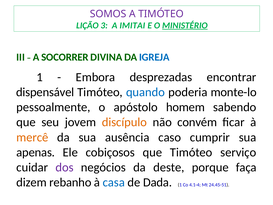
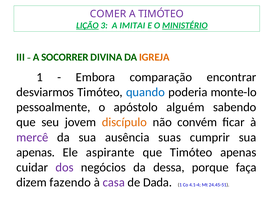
SOMOS: SOMOS -> COMER
LIÇÃO underline: none -> present
IGREJA colour: blue -> orange
desprezadas: desprezadas -> comparação
dispensável: dispensável -> desviarmos
homem: homem -> alguém
mercê colour: orange -> purple
caso: caso -> suas
cobiçosos: cobiçosos -> aspirante
Timóteo serviço: serviço -> apenas
deste: deste -> dessa
rebanho: rebanho -> fazendo
casa colour: blue -> purple
